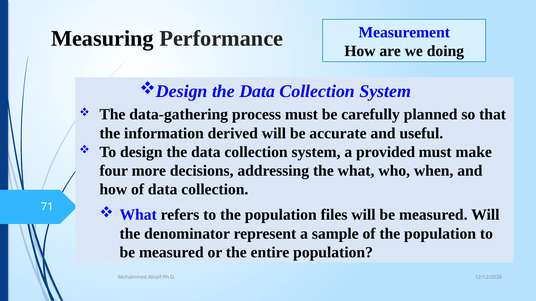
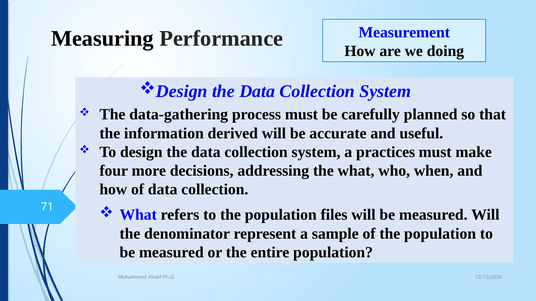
provided: provided -> practices
